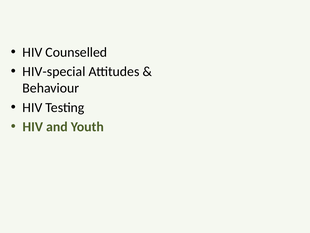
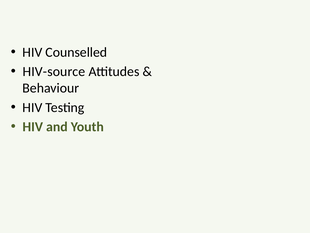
HIV-special: HIV-special -> HIV-source
